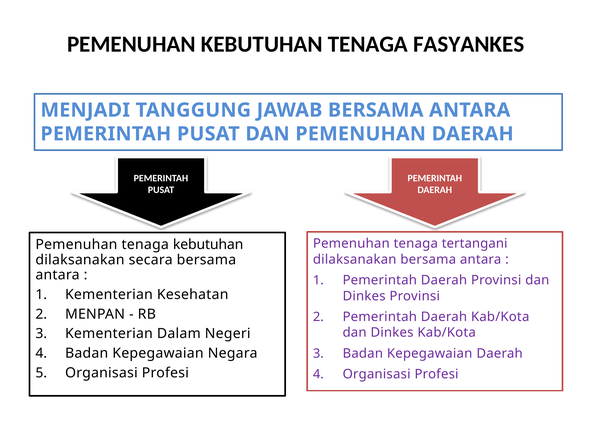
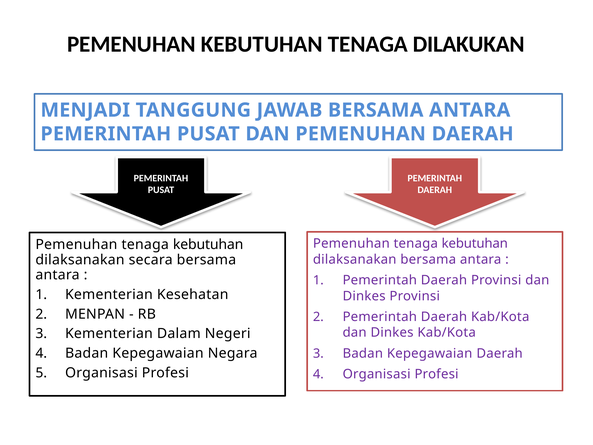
FASYANKES: FASYANKES -> DILAKUKAN
tertangani at (475, 243): tertangani -> kebutuhan
